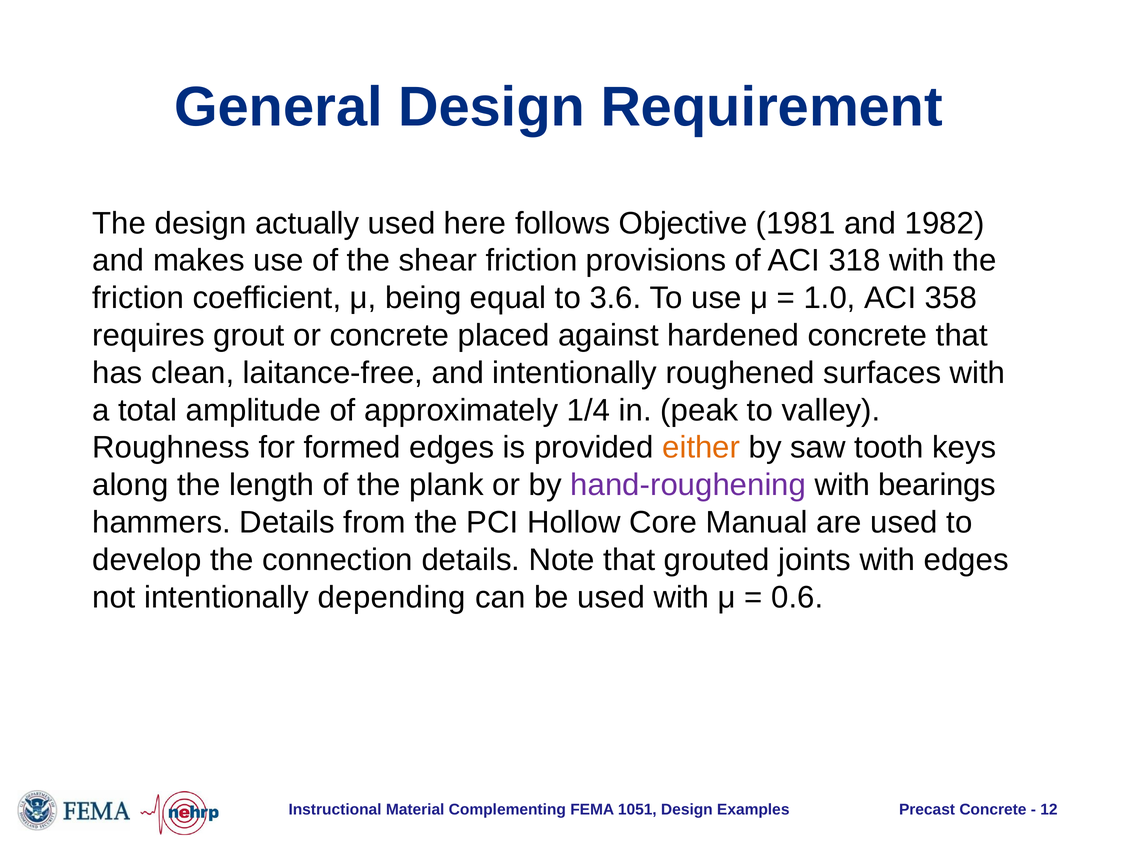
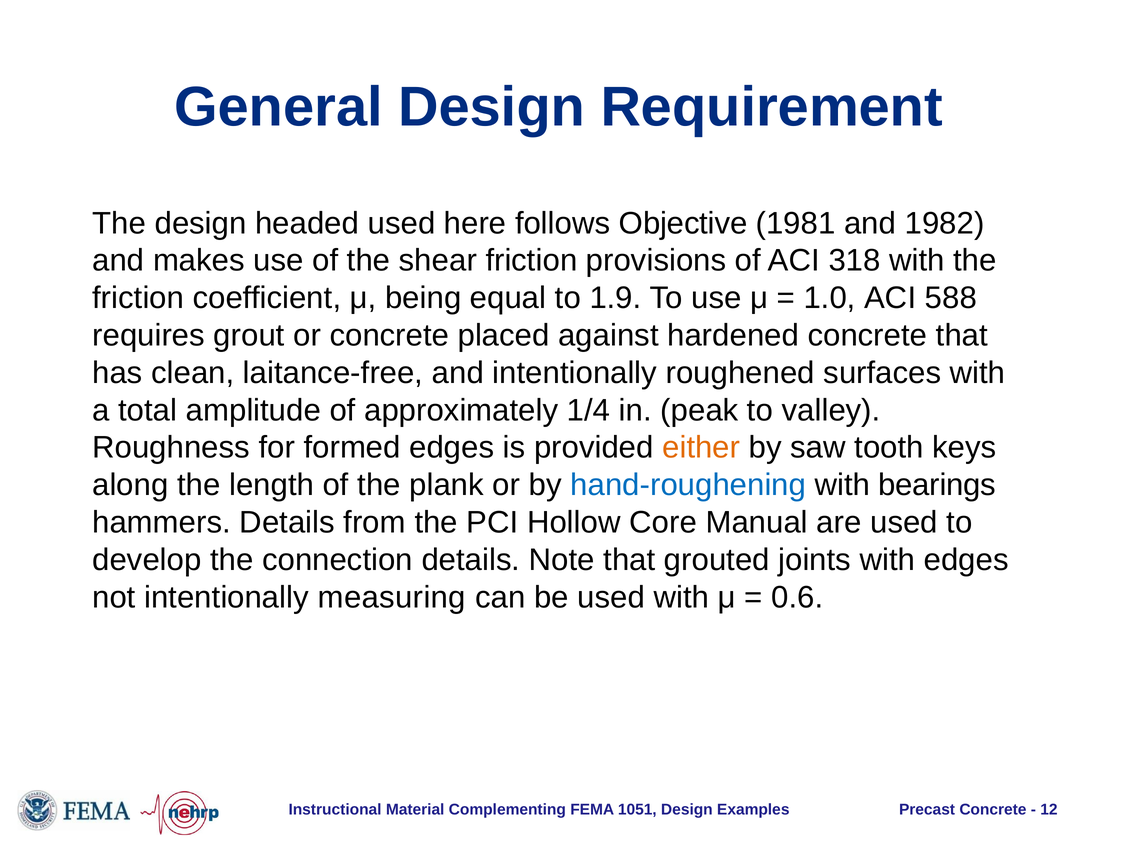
actually: actually -> headed
3.6: 3.6 -> 1.9
358: 358 -> 588
hand-roughening colour: purple -> blue
depending: depending -> measuring
